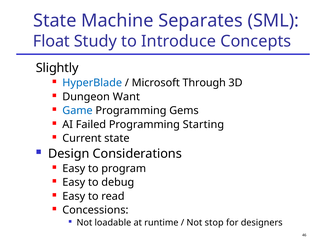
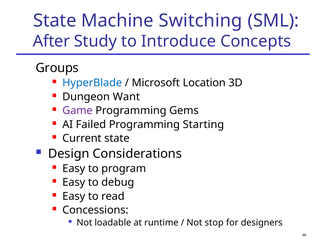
Separates: Separates -> Switching
Float: Float -> After
Slightly: Slightly -> Groups
Through: Through -> Location
Game colour: blue -> purple
